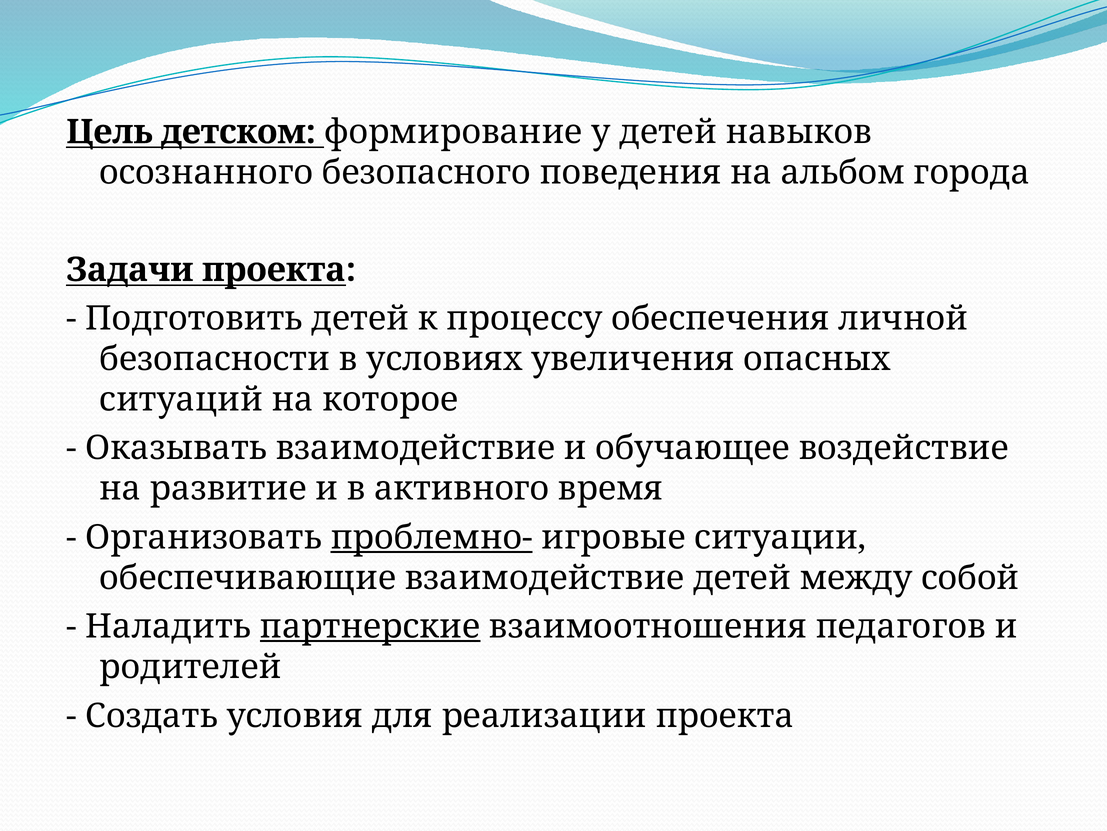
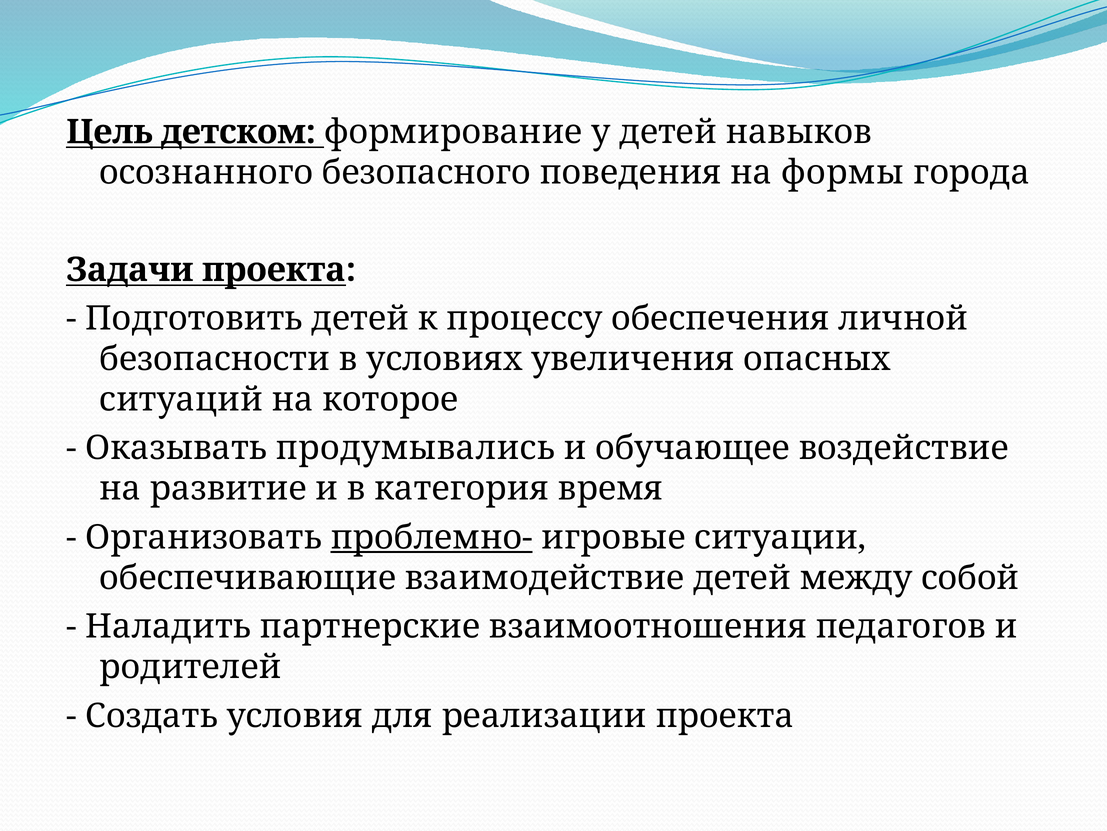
альбом: альбом -> формы
Оказывать взаимодействие: взаимодействие -> продумывались
активного: активного -> категория
партнерские underline: present -> none
